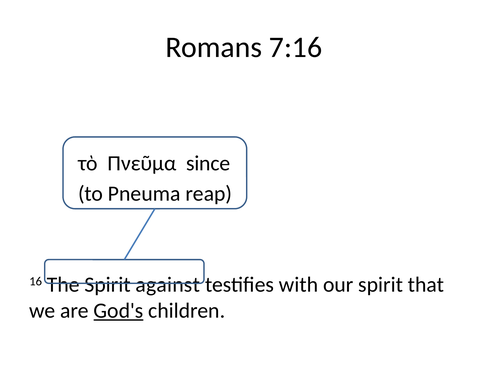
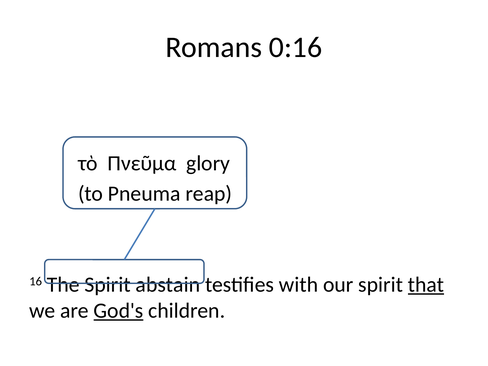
7:16: 7:16 -> 0:16
since: since -> glory
against: against -> abstain
that underline: none -> present
